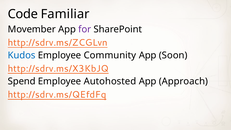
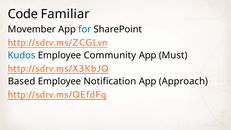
for colour: purple -> blue
Soon: Soon -> Must
Spend: Spend -> Based
Autohosted: Autohosted -> Notification
